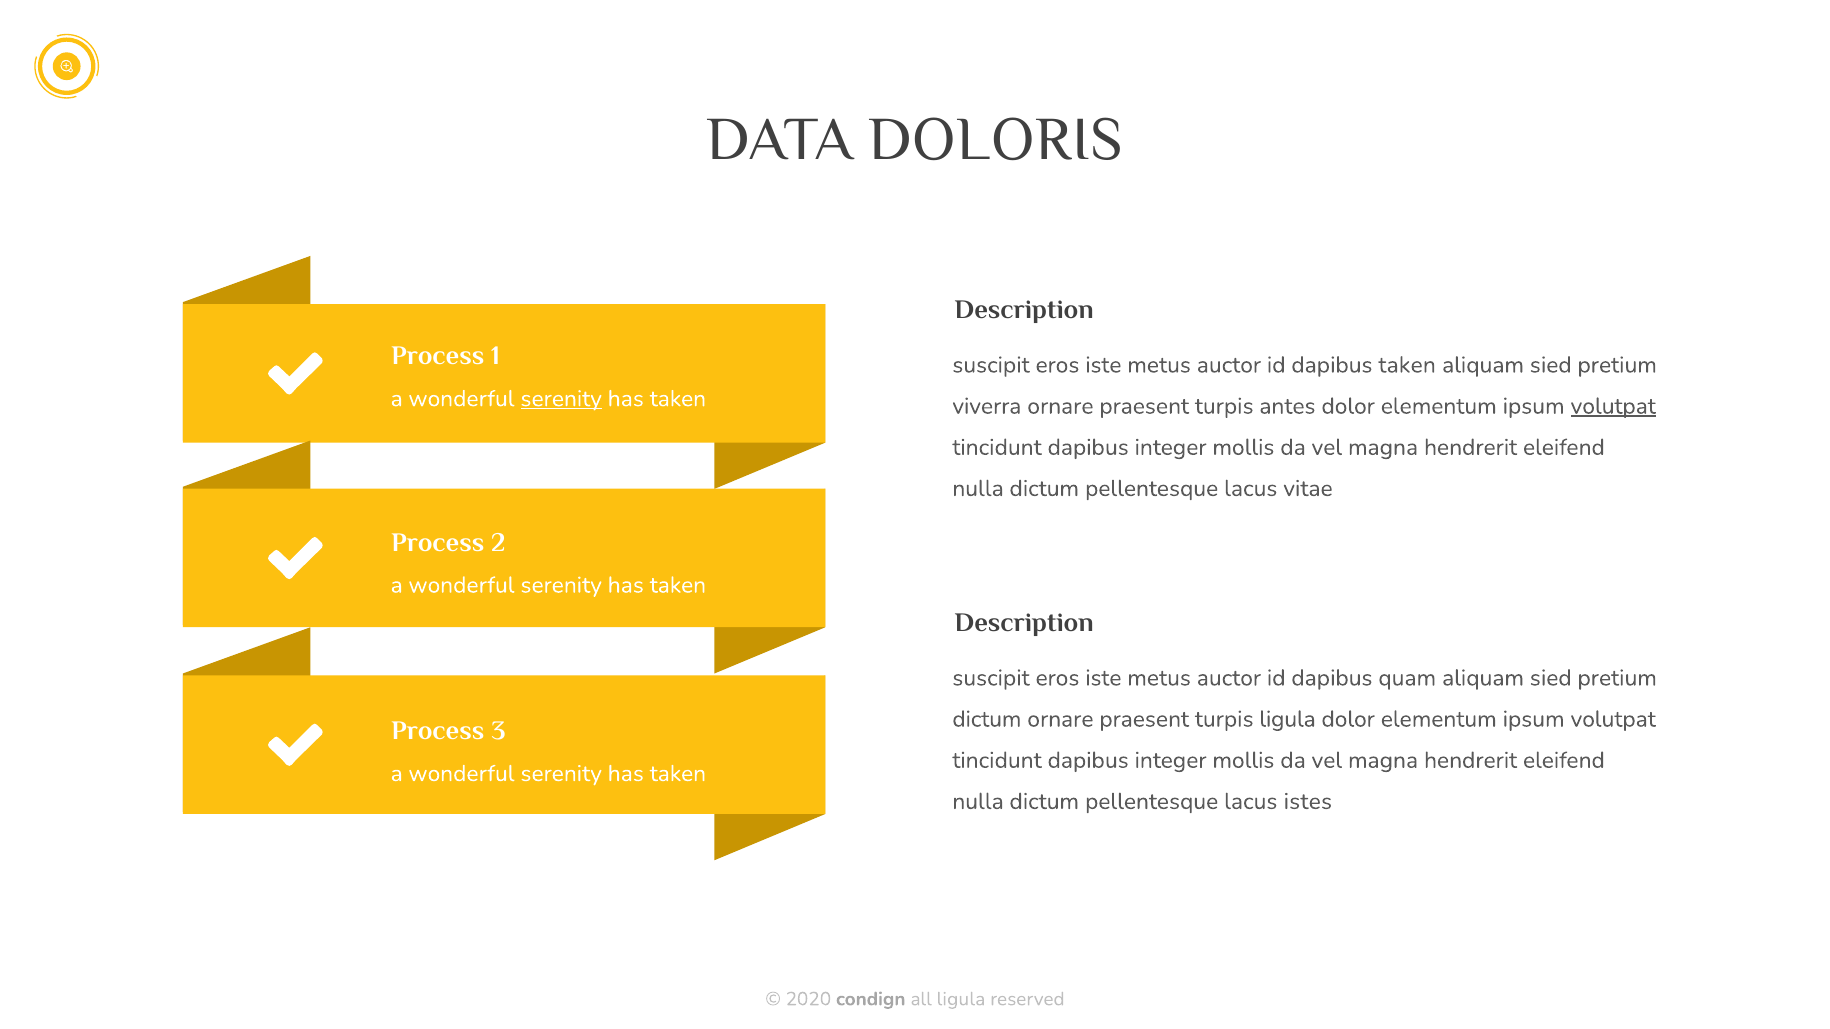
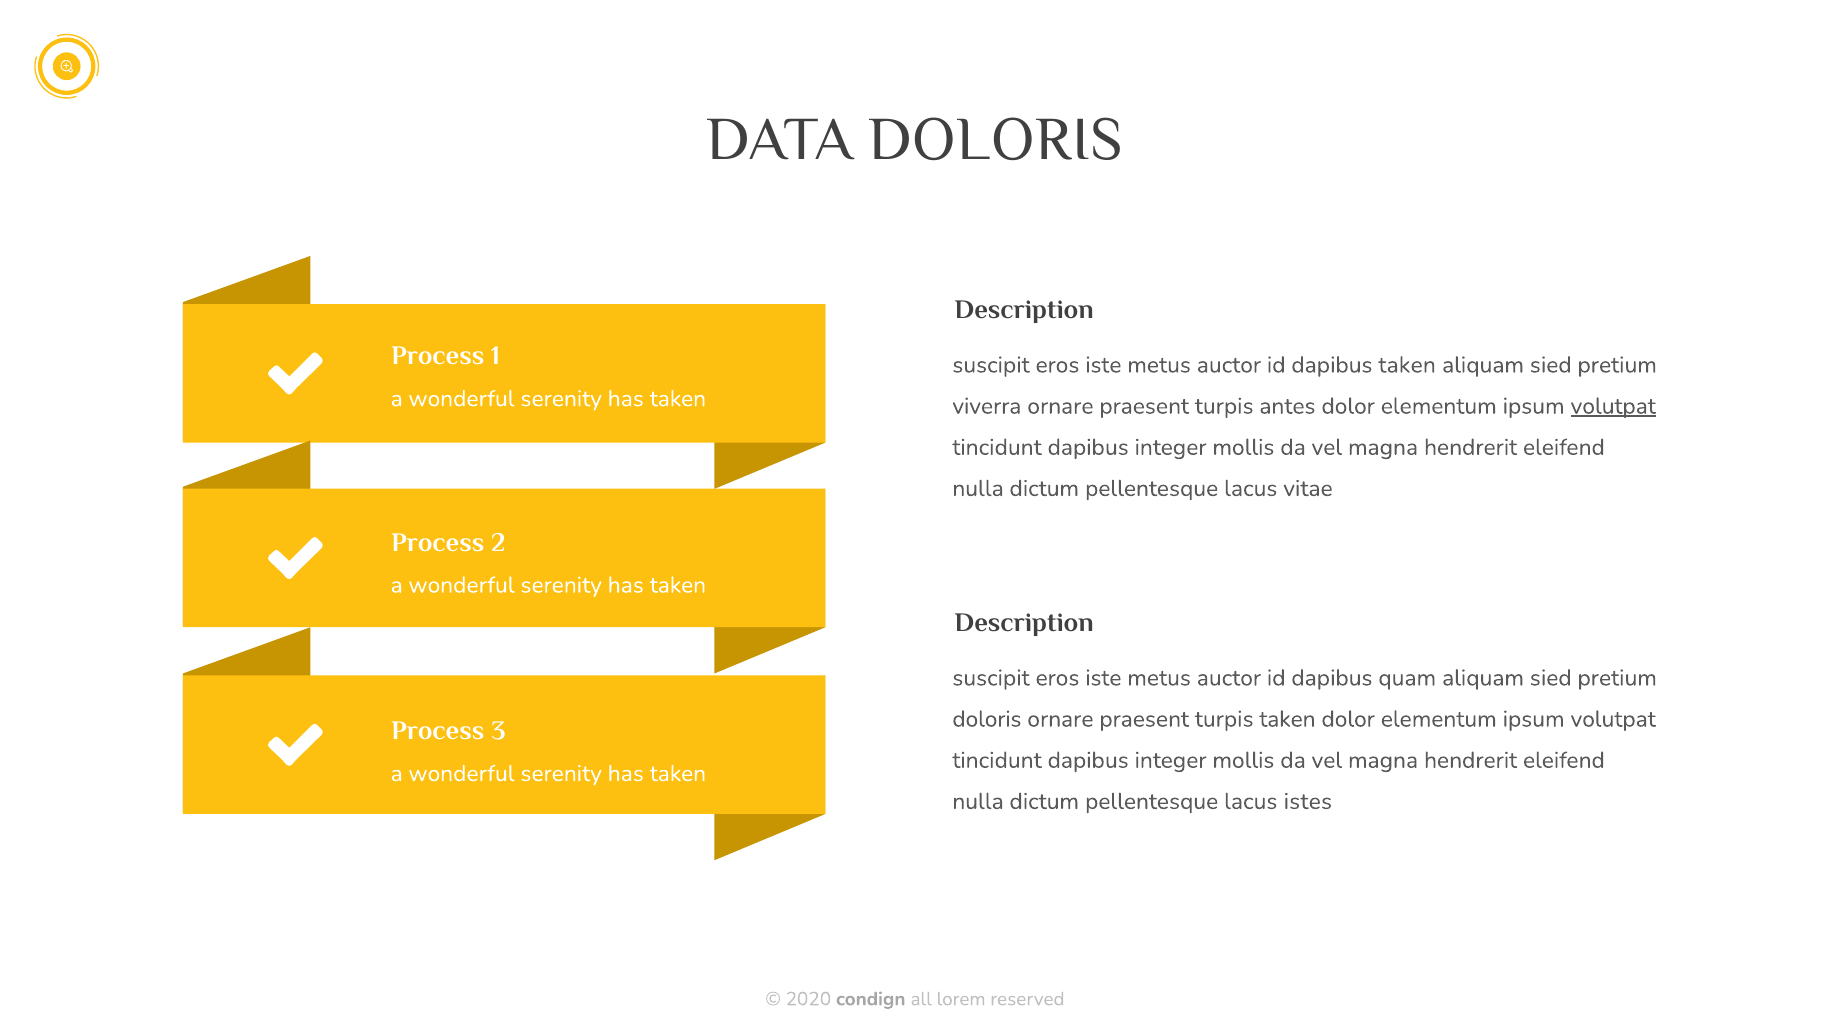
serenity at (561, 399) underline: present -> none
dictum at (987, 719): dictum -> doloris
turpis ligula: ligula -> taken
all ligula: ligula -> lorem
